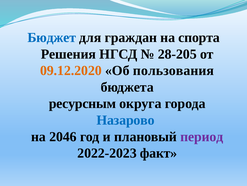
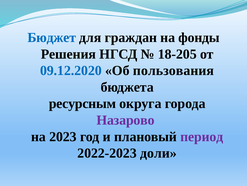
спорта: спорта -> фонды
28-205: 28-205 -> 18-205
09.12.2020 colour: orange -> blue
Назарово colour: blue -> purple
2046: 2046 -> 2023
факт: факт -> доли
